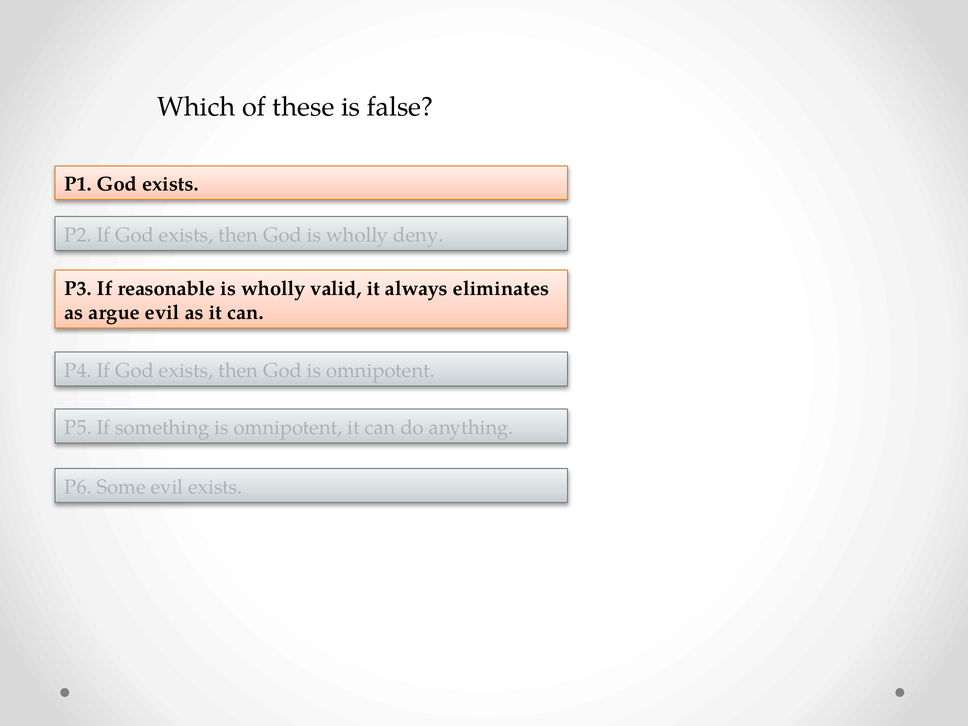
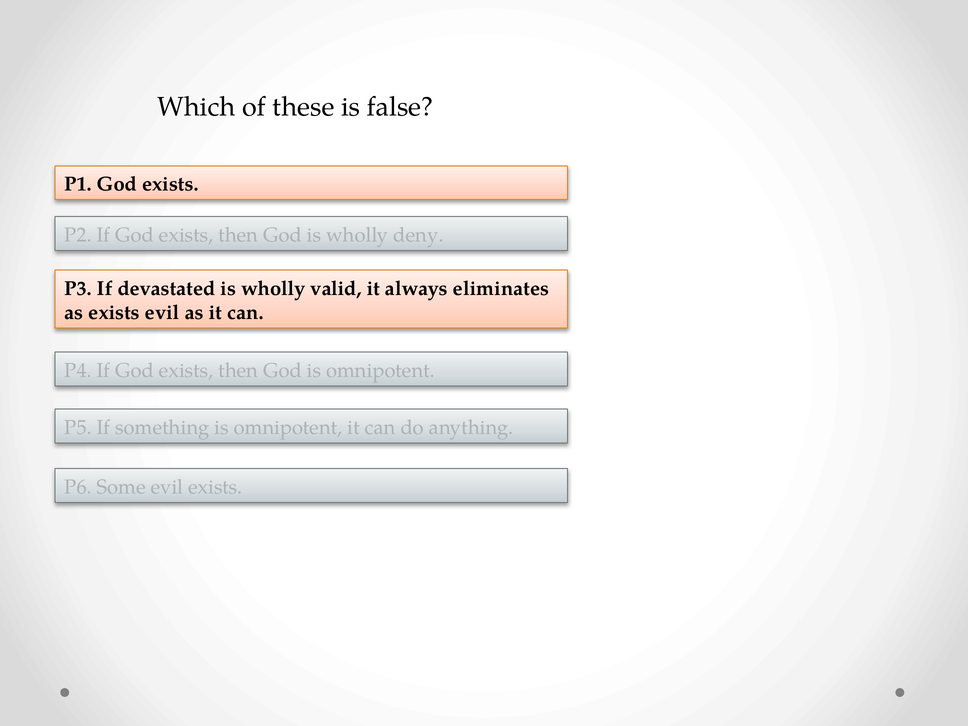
reasonable: reasonable -> devastated
as argue: argue -> exists
